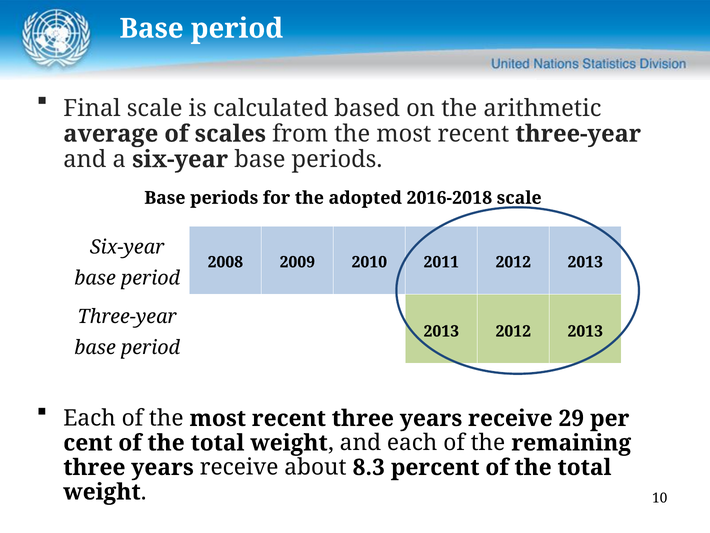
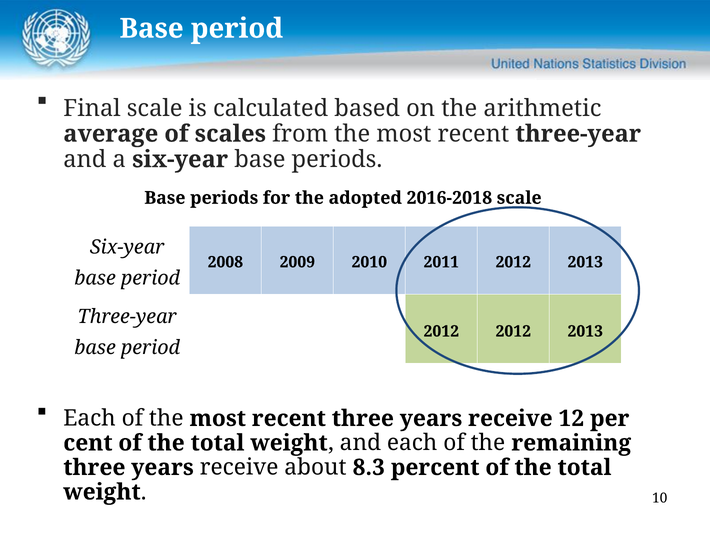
2013 at (441, 331): 2013 -> 2012
29: 29 -> 12
